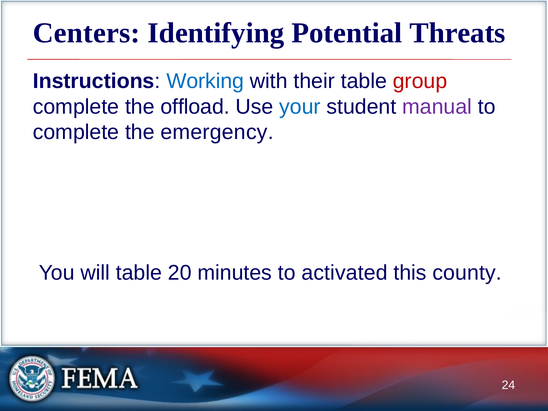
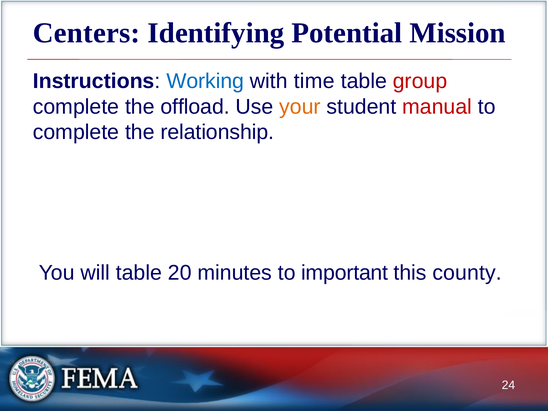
Threats: Threats -> Mission
their: their -> time
your colour: blue -> orange
manual colour: purple -> red
emergency: emergency -> relationship
activated: activated -> important
